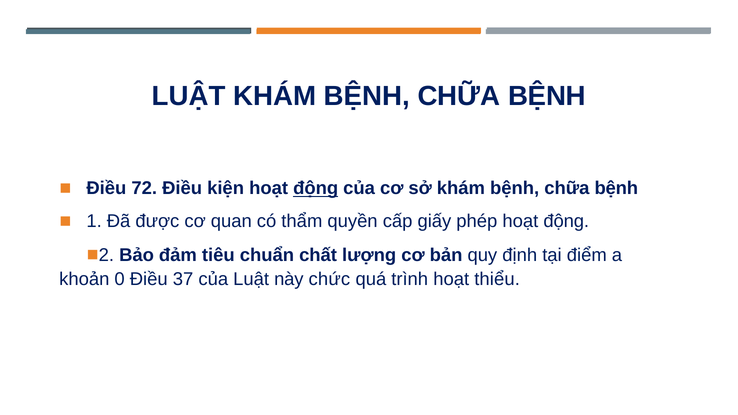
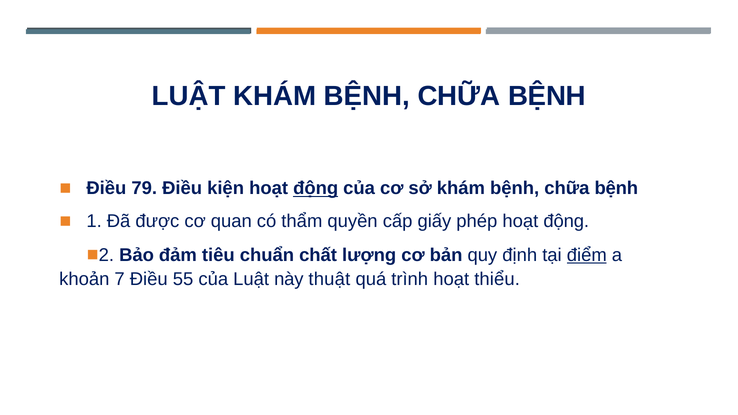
72: 72 -> 79
điểm underline: none -> present
0: 0 -> 7
37: 37 -> 55
chức: chức -> thuật
